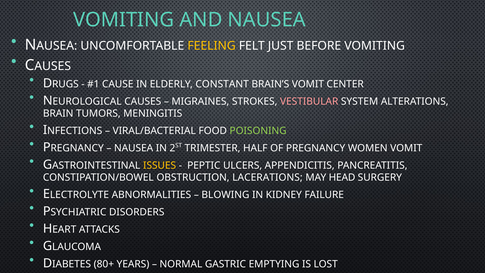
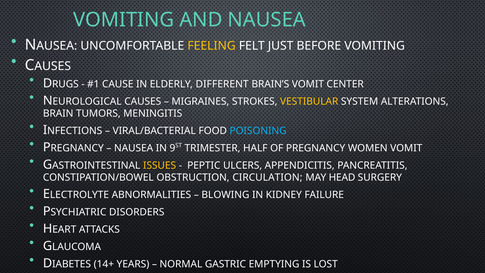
CONSTANT: CONSTANT -> DIFFERENT
VESTIBULAR colour: pink -> yellow
POISONING colour: light green -> light blue
2: 2 -> 9
LACERATIONS: LACERATIONS -> CIRCULATION
80+: 80+ -> 14+
